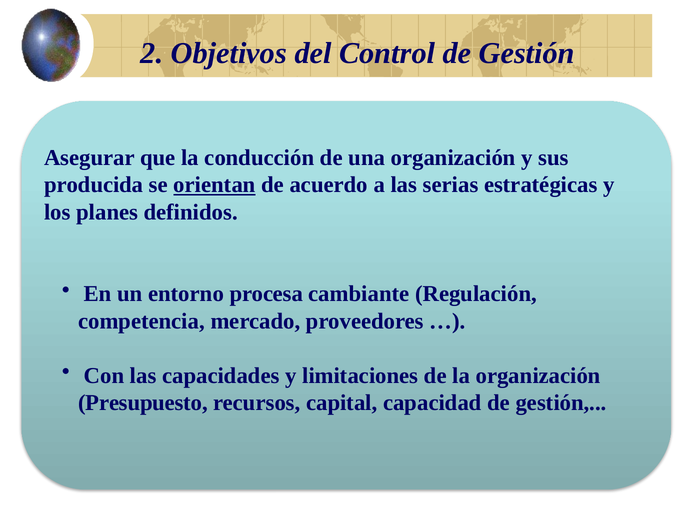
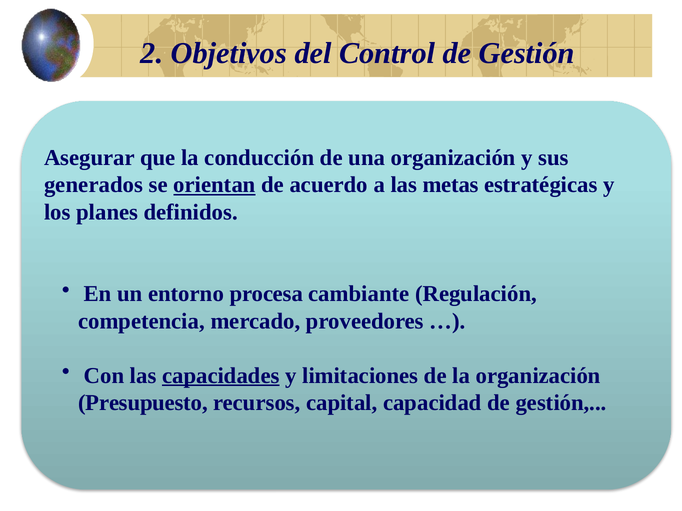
producida: producida -> generados
serias: serias -> metas
capacidades underline: none -> present
